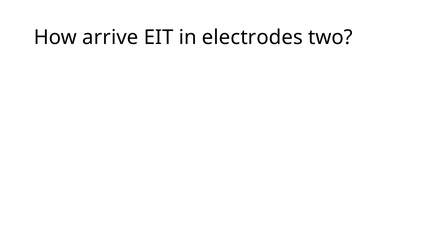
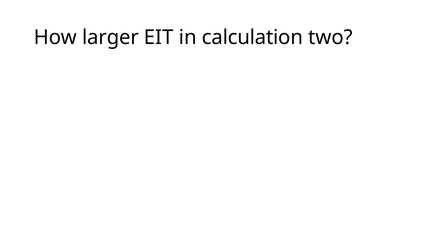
arrive: arrive -> larger
electrodes: electrodes -> calculation
